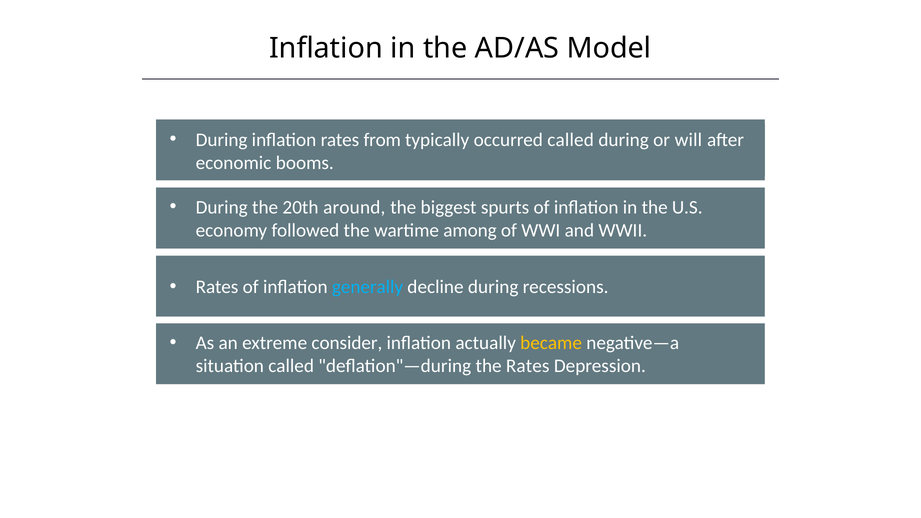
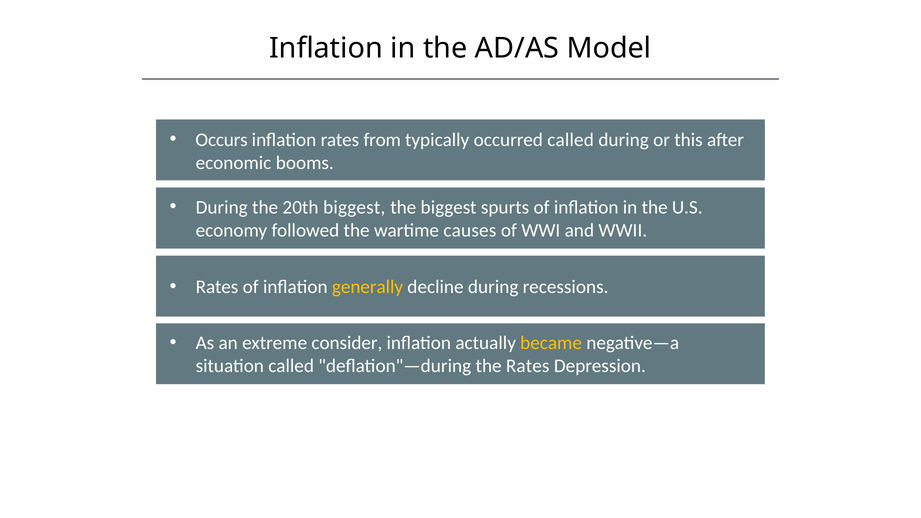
During at (222, 140): During -> Occurs
will: will -> this
20th around: around -> biggest
among: among -> causes
generally colour: light blue -> yellow
